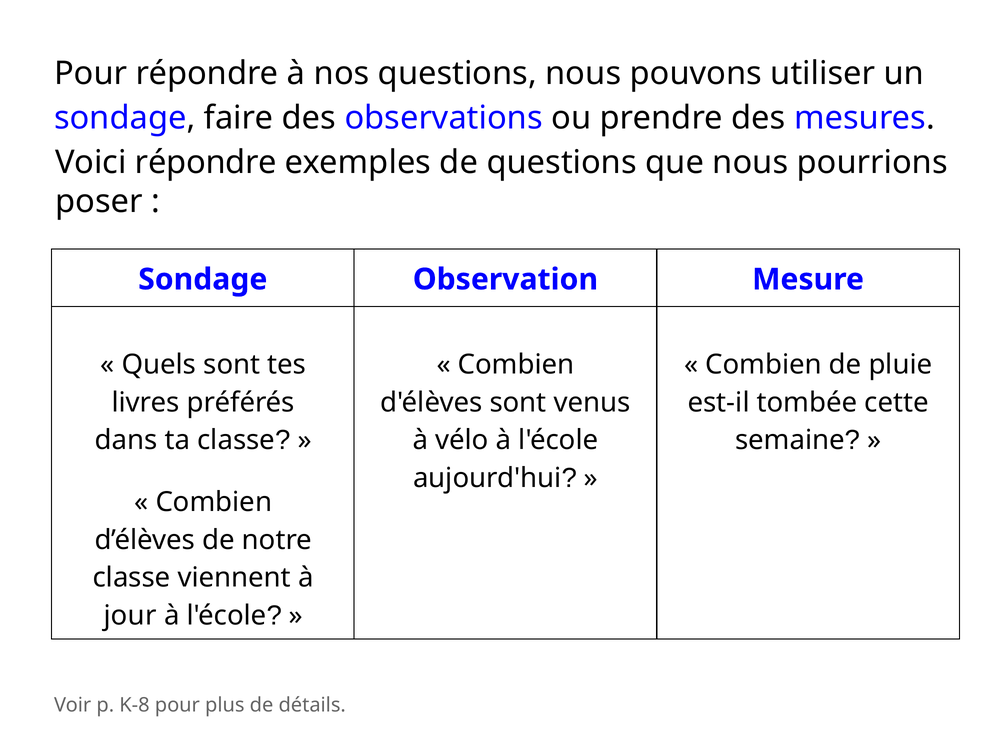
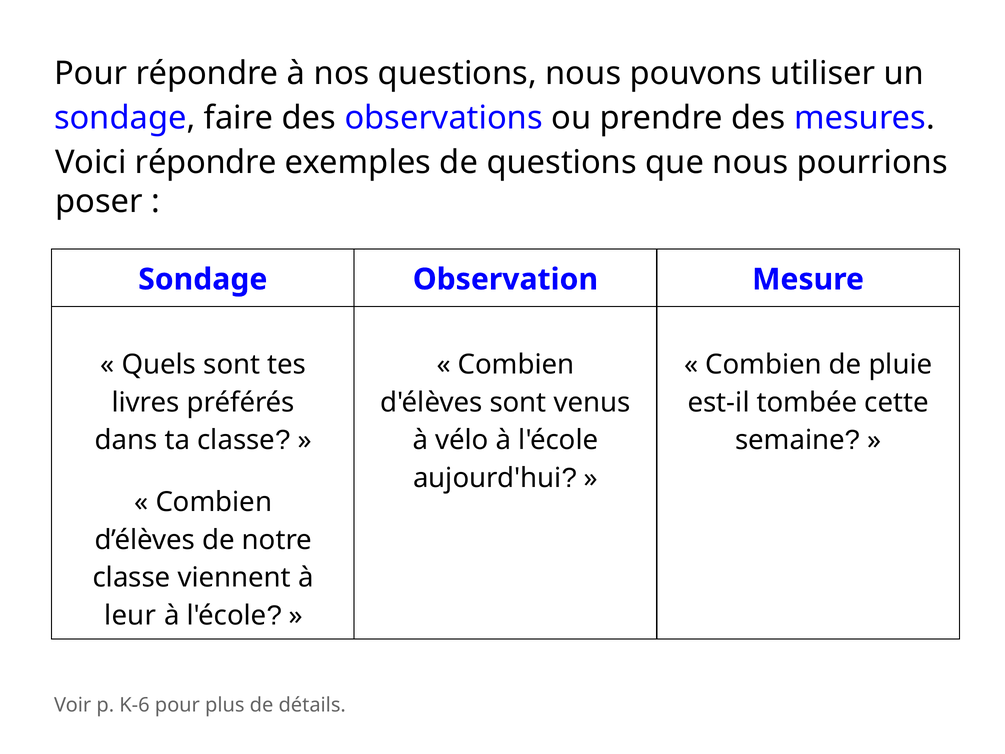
jour: jour -> leur
K-8: K-8 -> K-6
